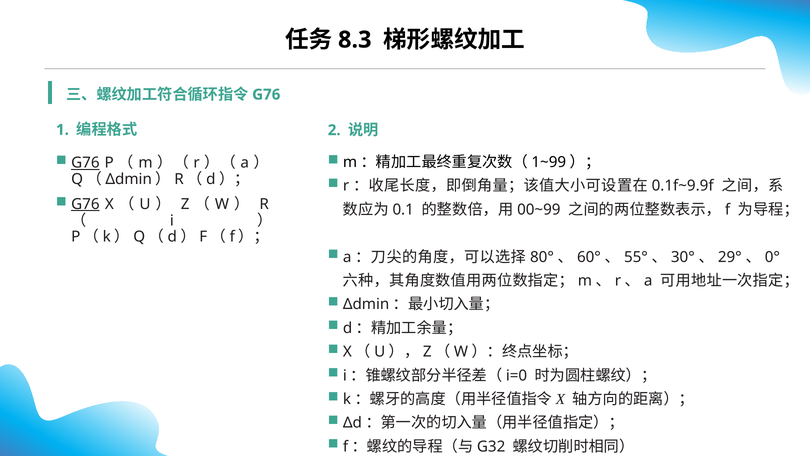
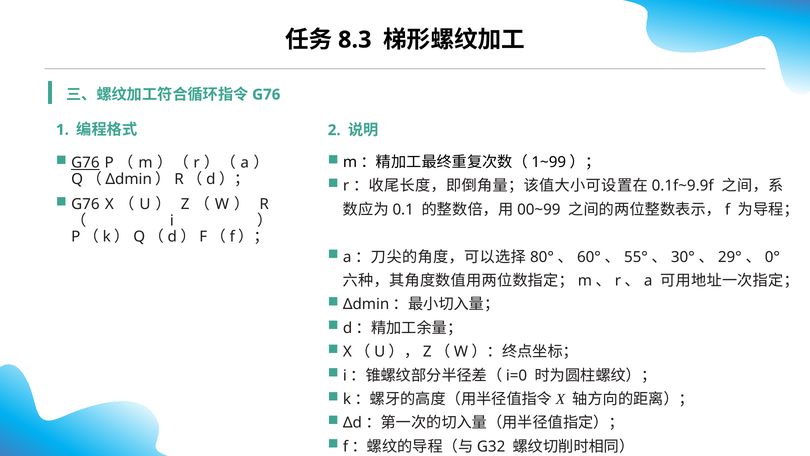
G76 at (85, 204) underline: present -> none
